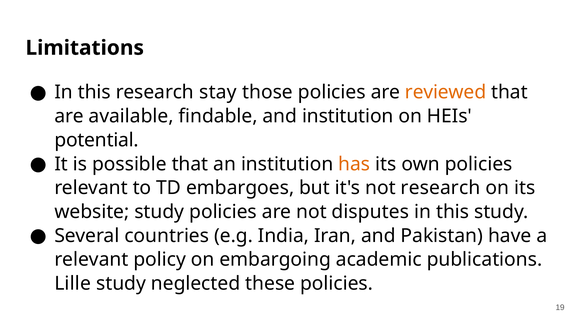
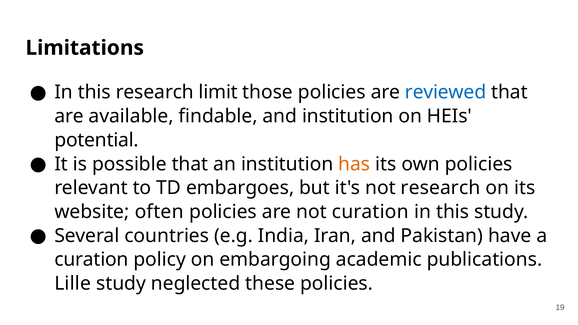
stay: stay -> limit
reviewed colour: orange -> blue
website study: study -> often
not disputes: disputes -> curation
relevant at (91, 260): relevant -> curation
